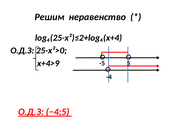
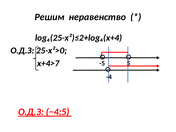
x+4>9: x+4>9 -> x+4>7
